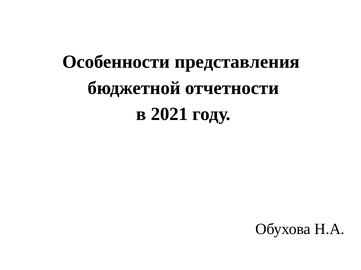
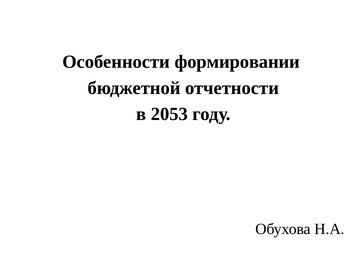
представления: представления -> формировании
2021: 2021 -> 2053
